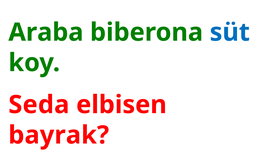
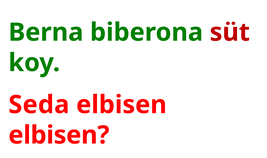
Araba: Araba -> Berna
süt colour: blue -> red
bayrak at (59, 135): bayrak -> elbisen
